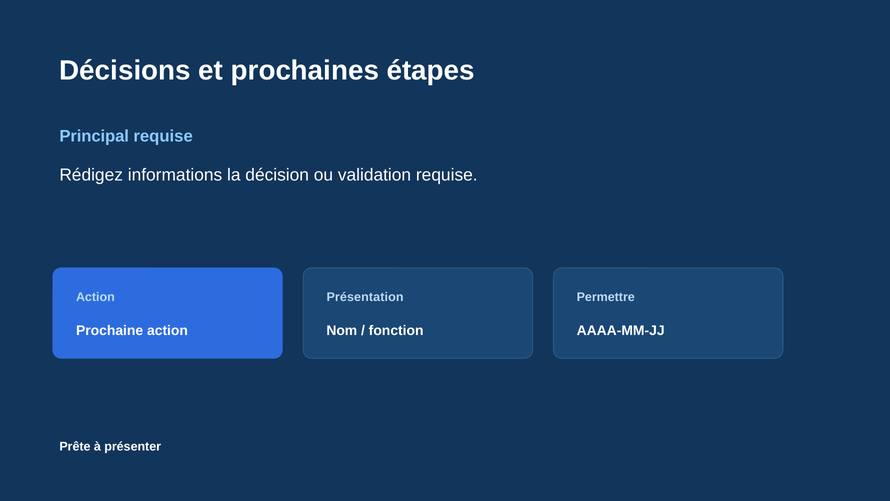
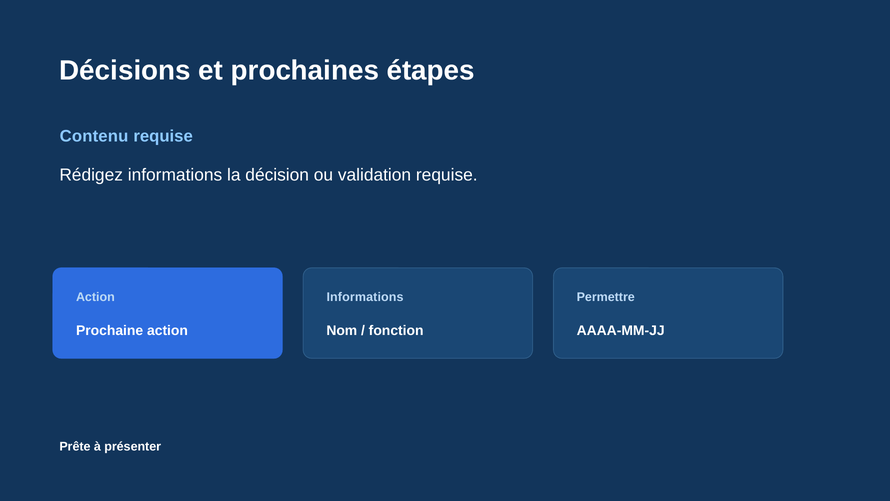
Principal: Principal -> Contenu
Présentation at (365, 297): Présentation -> Informations
